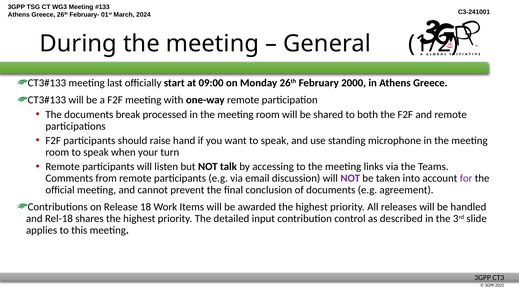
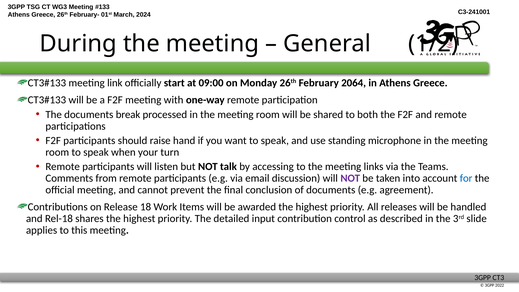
last: last -> link
2000: 2000 -> 2064
for colour: purple -> blue
